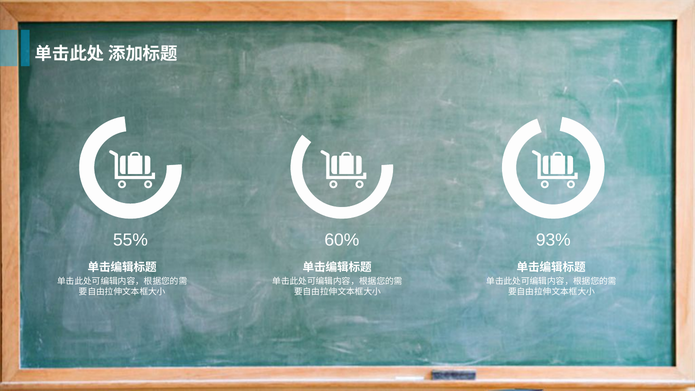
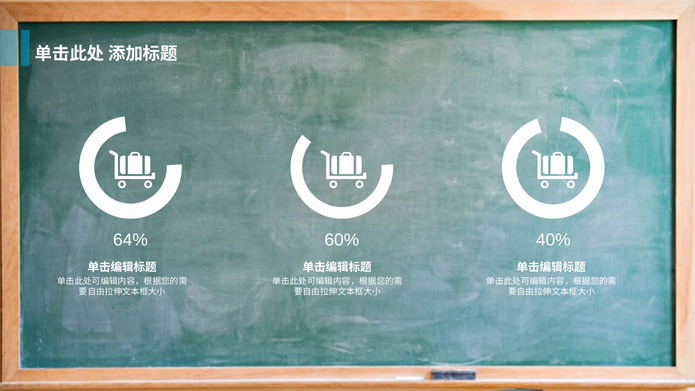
55%: 55% -> 64%
93%: 93% -> 40%
